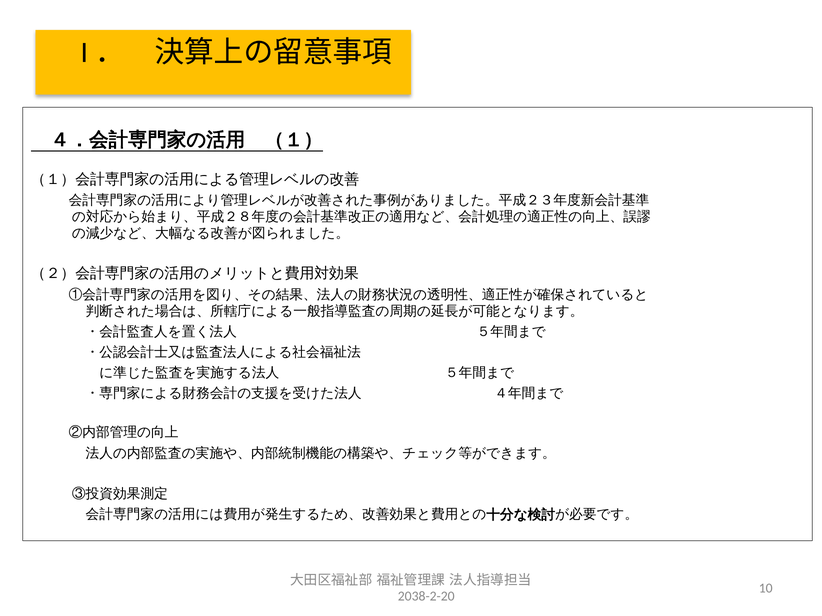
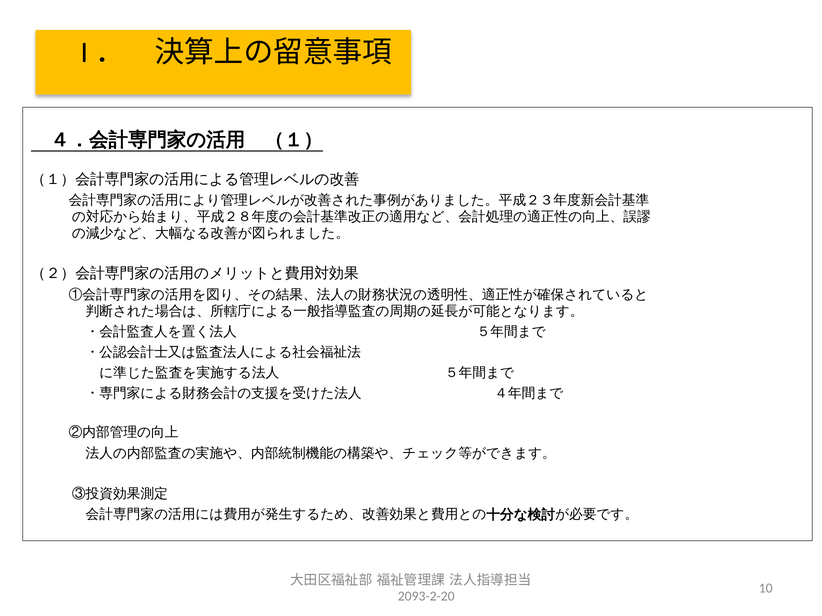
2038-2-20: 2038-2-20 -> 2093-2-20
